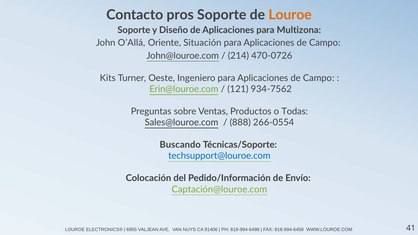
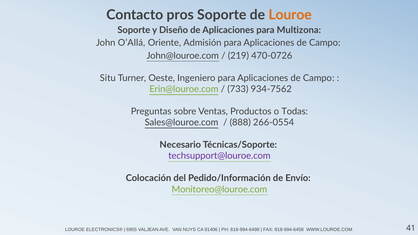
Situación: Situación -> Admisión
214: 214 -> 219
Kits: Kits -> Situ
121: 121 -> 733
Buscando: Buscando -> Necesario
techsupport@louroe.com colour: blue -> purple
Captación@louroe.com: Captación@louroe.com -> Monitoreo@louroe.com
